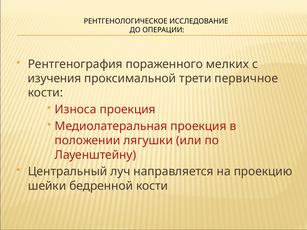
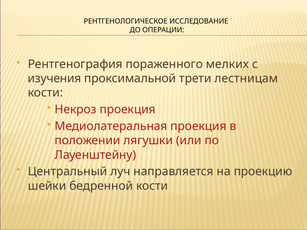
первичное: первичное -> лестницам
Износа: Износа -> Некроз
